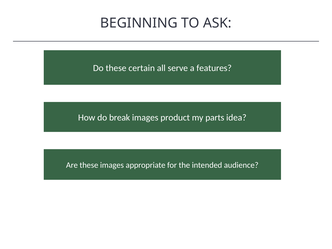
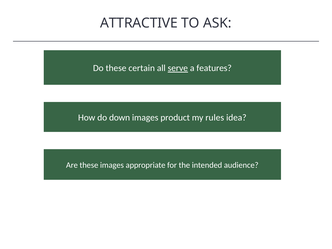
BEGINNING: BEGINNING -> ATTRACTIVE
serve underline: none -> present
break: break -> down
parts: parts -> rules
